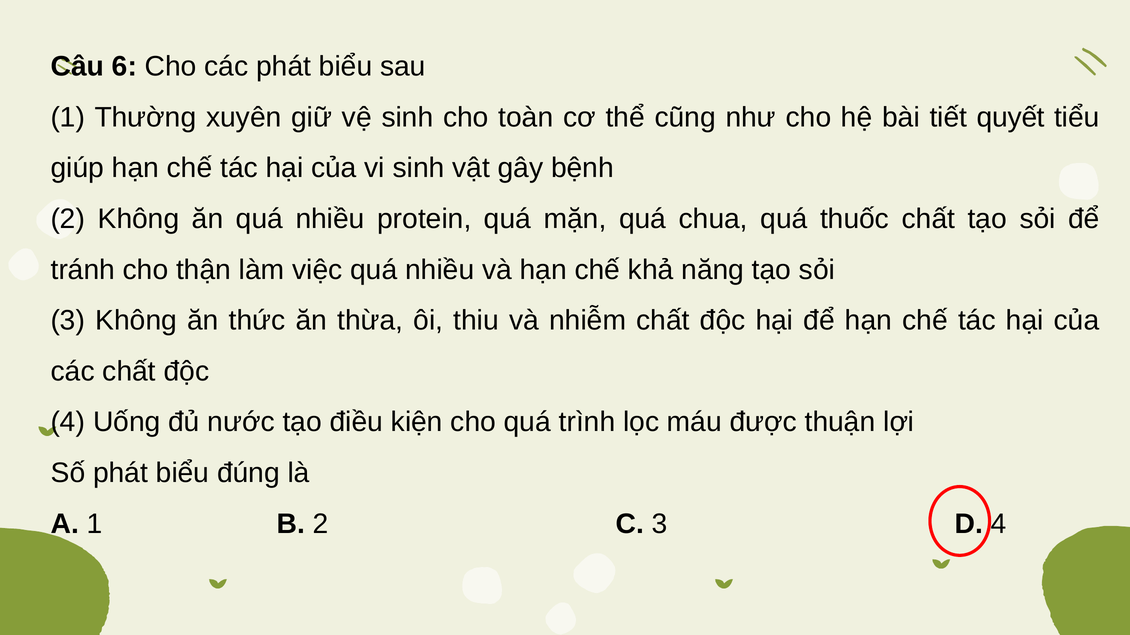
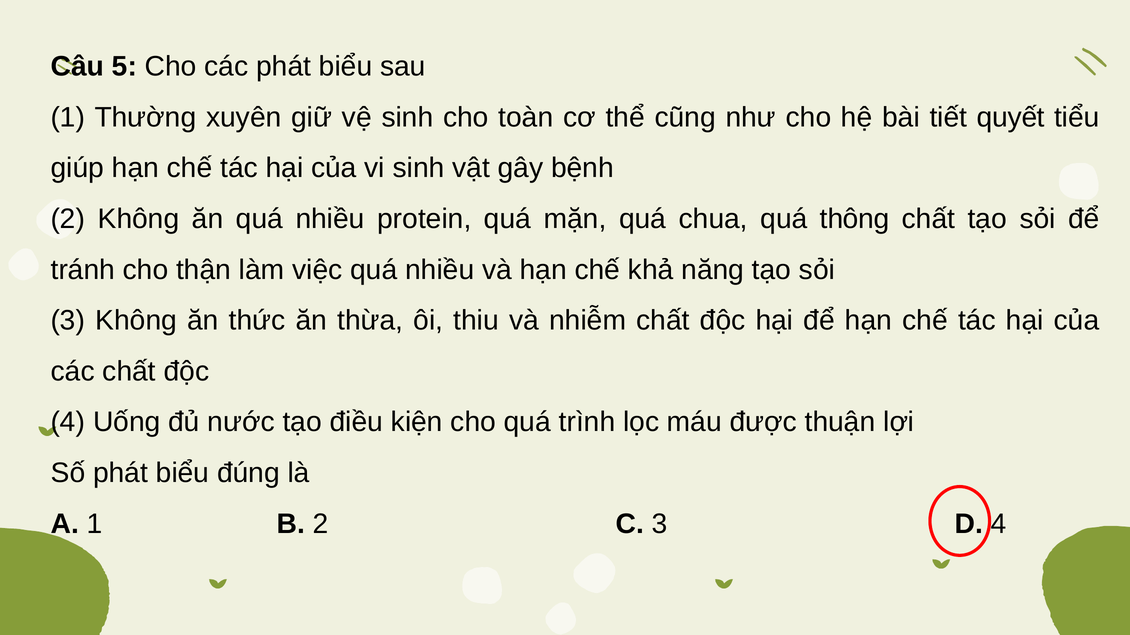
6: 6 -> 5
thuốc: thuốc -> thông
